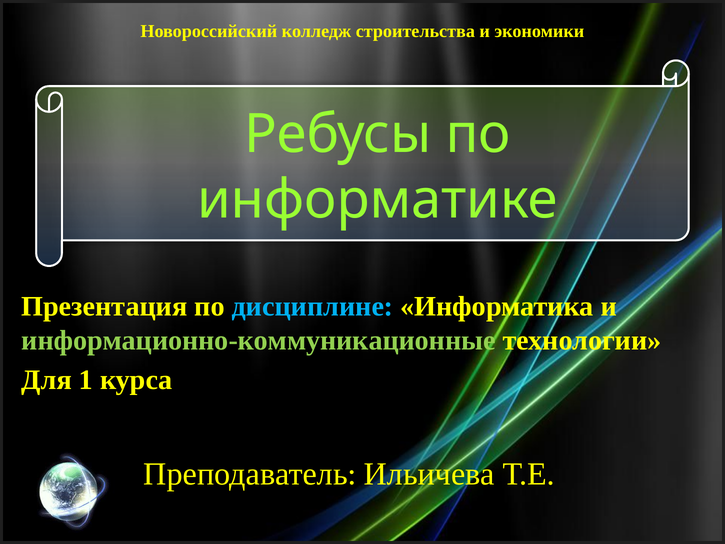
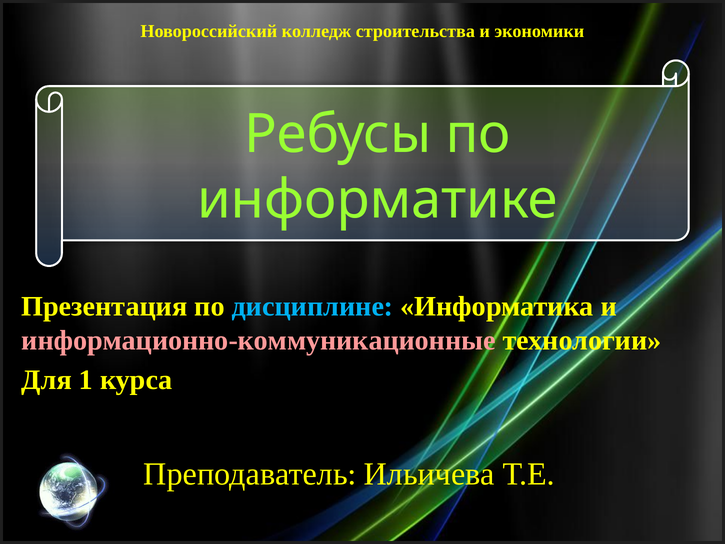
информационно-коммуникационные colour: light green -> pink
